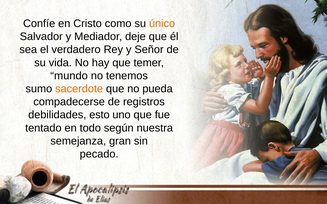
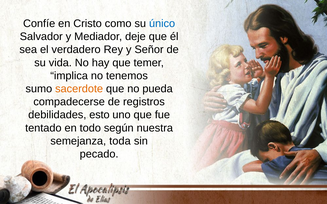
único colour: orange -> blue
mundo: mundo -> implica
gran: gran -> toda
